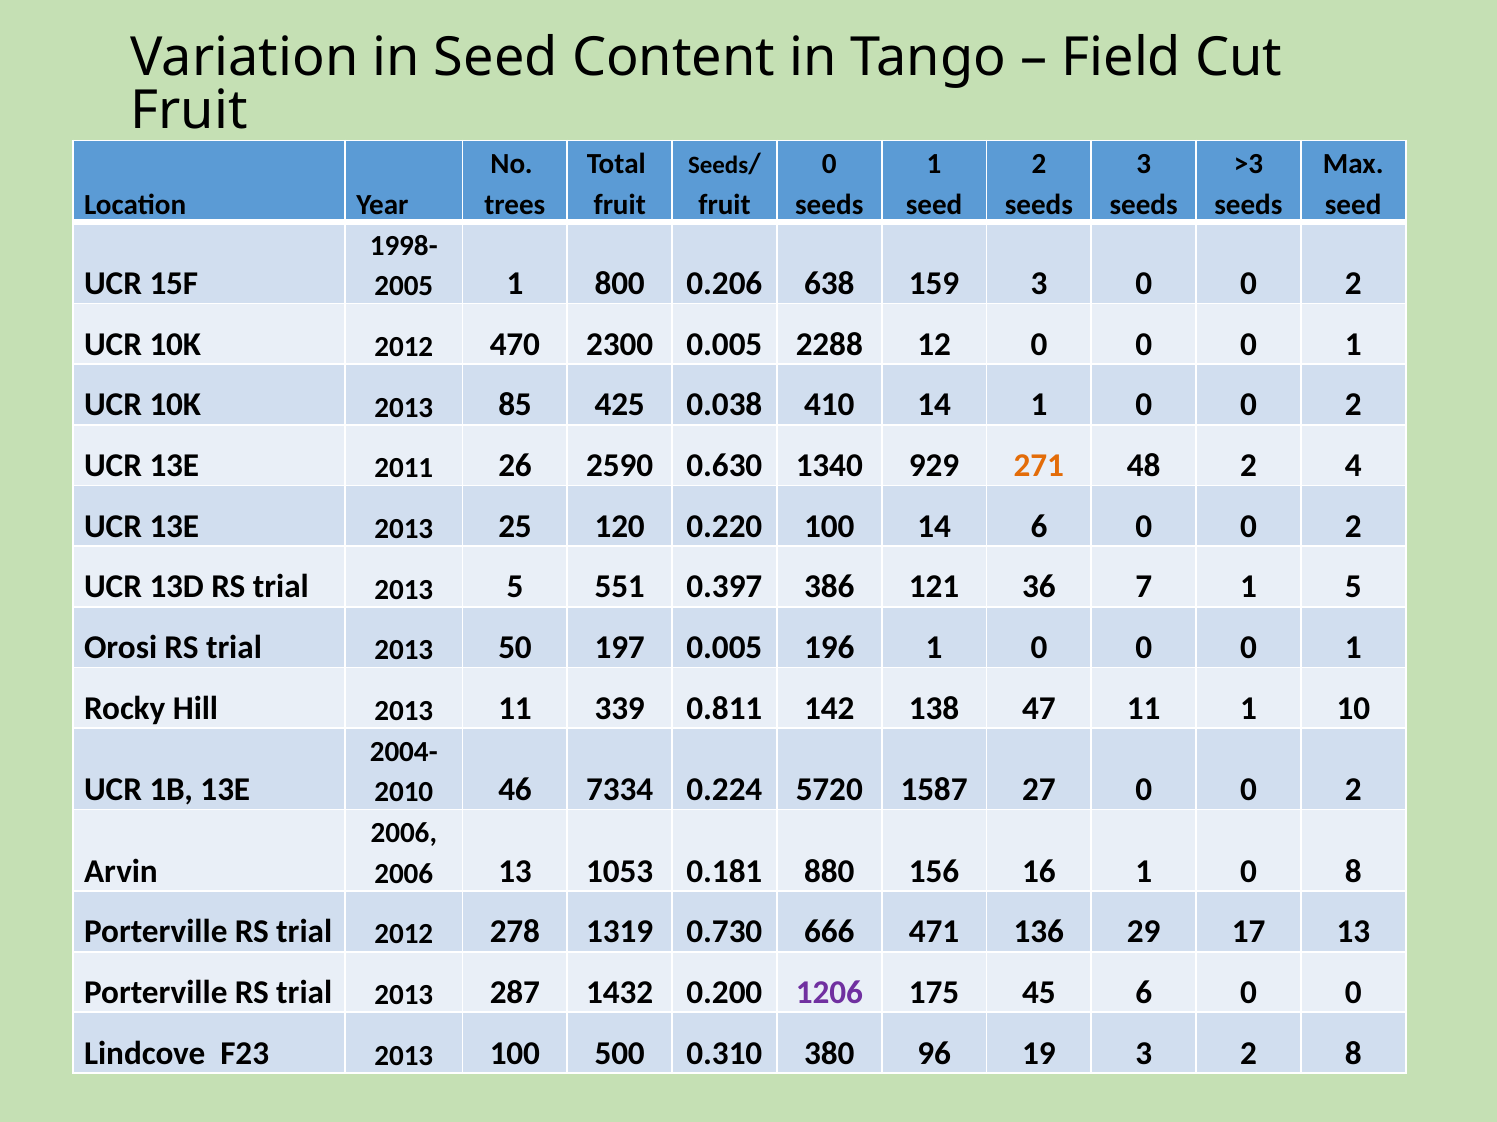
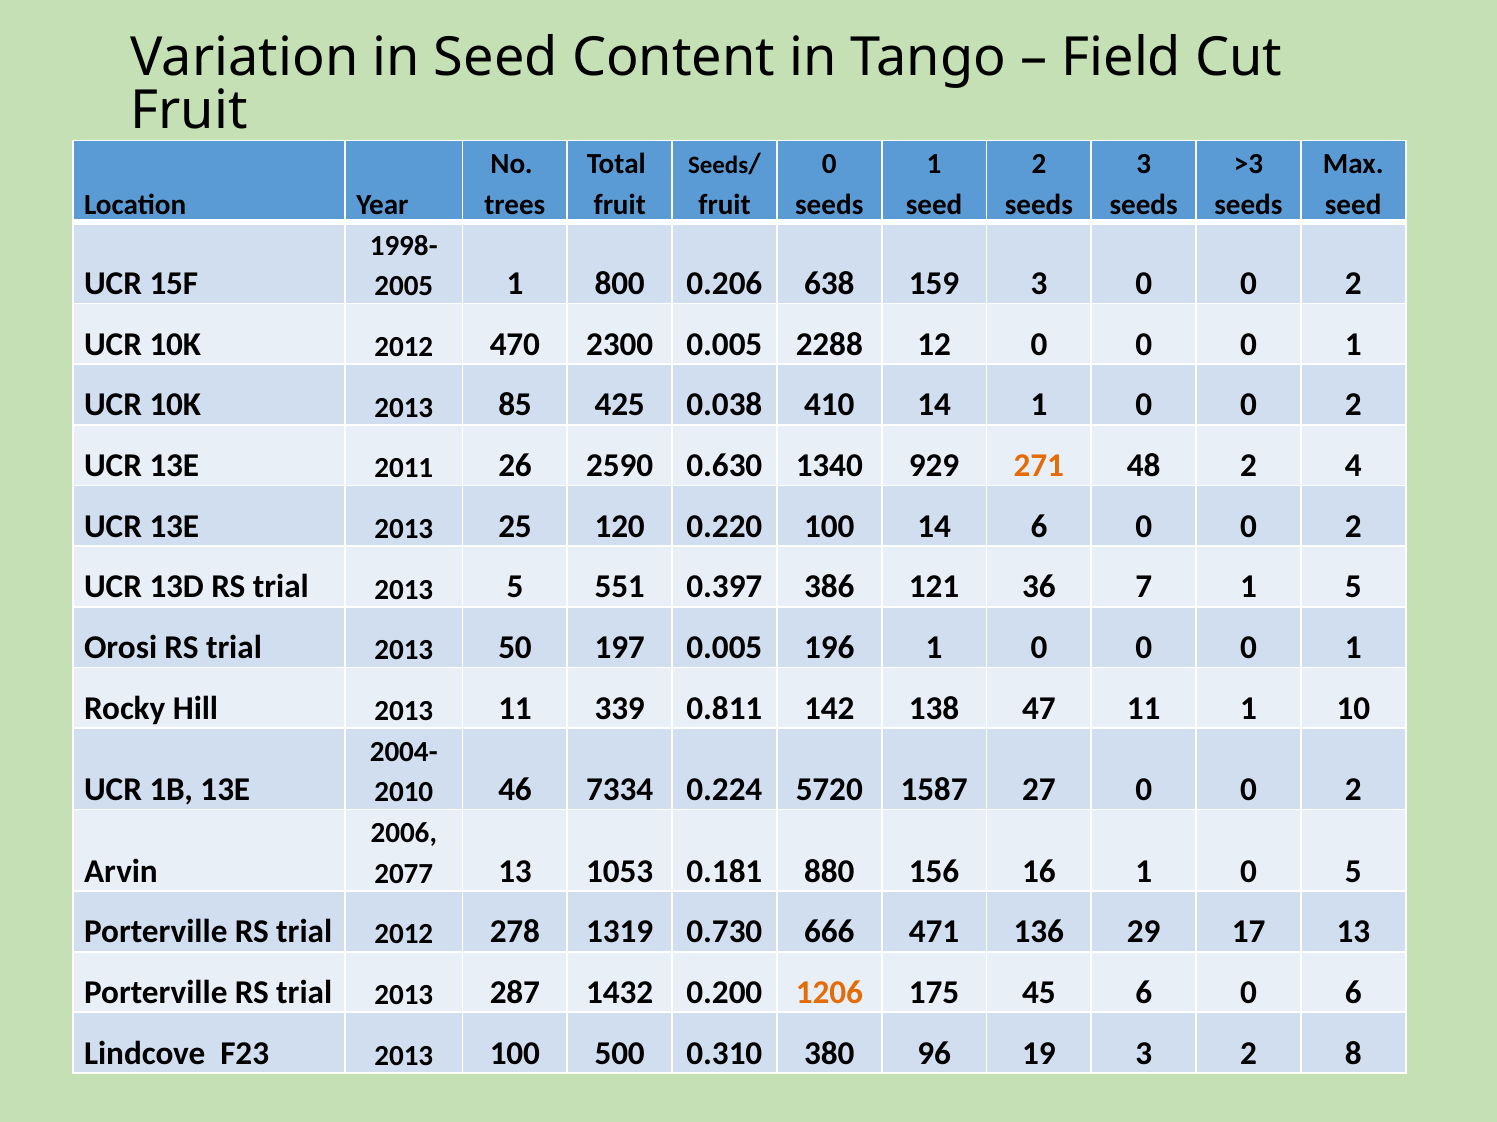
2006 at (404, 874): 2006 -> 2077
0 8: 8 -> 5
1206 colour: purple -> orange
45 6 0 0: 0 -> 6
